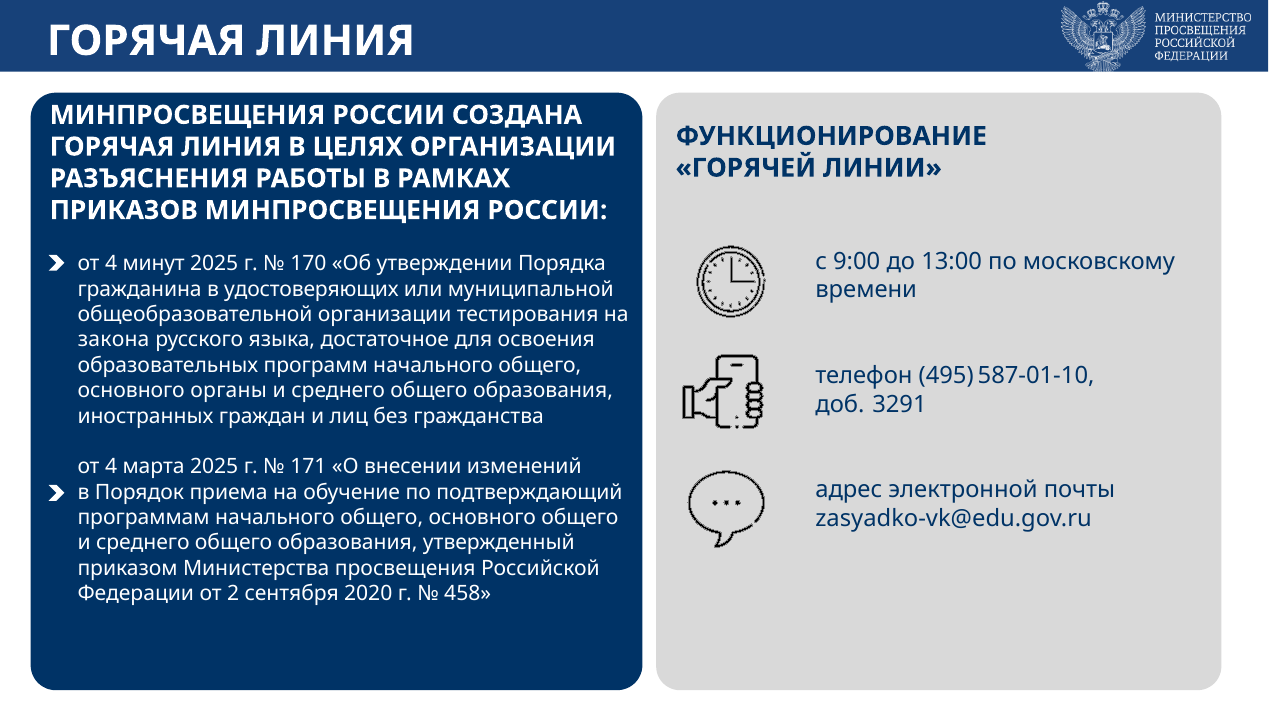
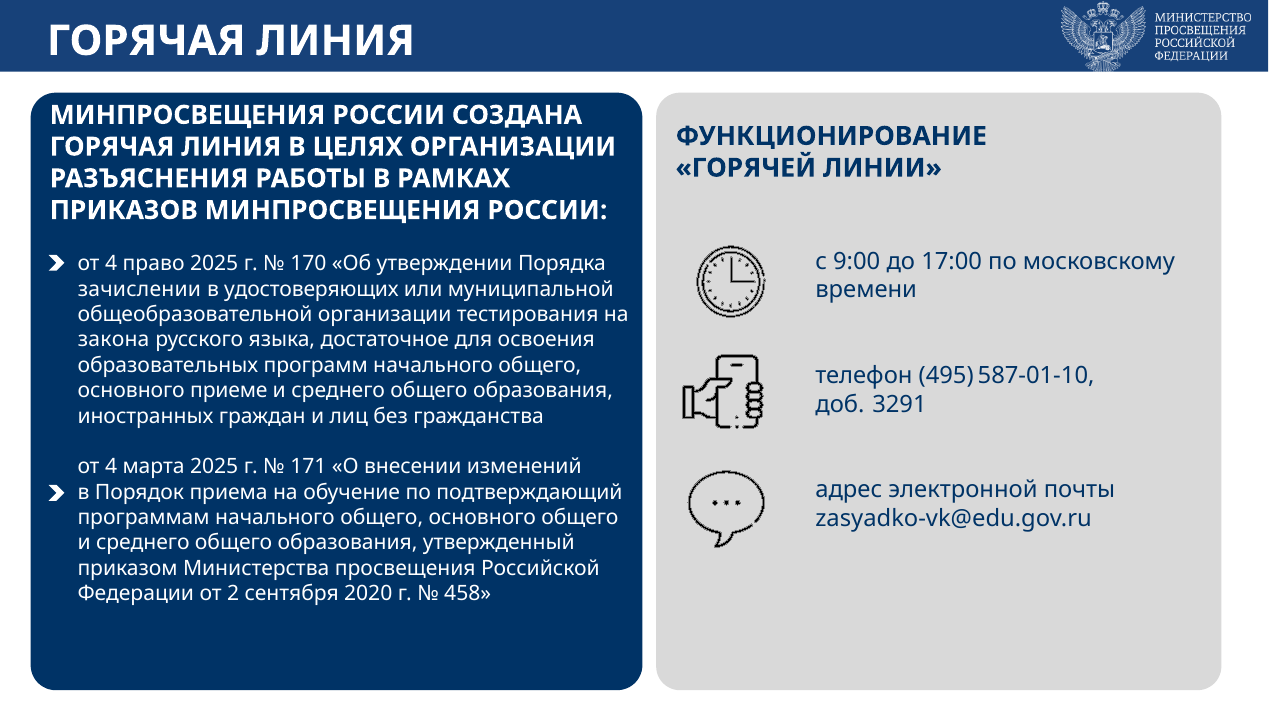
13:00: 13:00 -> 17:00
минут: минут -> право
гражданина: гражданина -> зачислении
органы: органы -> приеме
